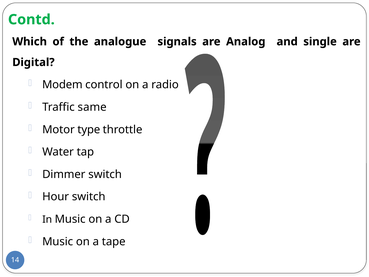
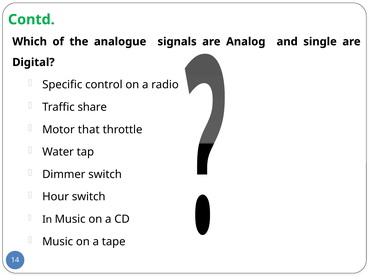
Modem: Modem -> Specific
same: same -> share
type: type -> that
